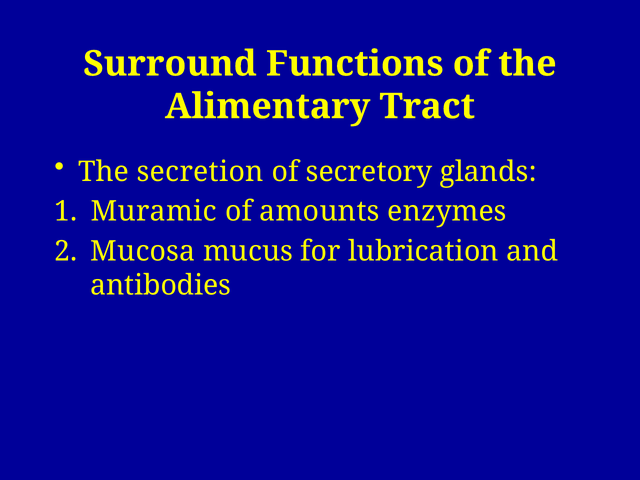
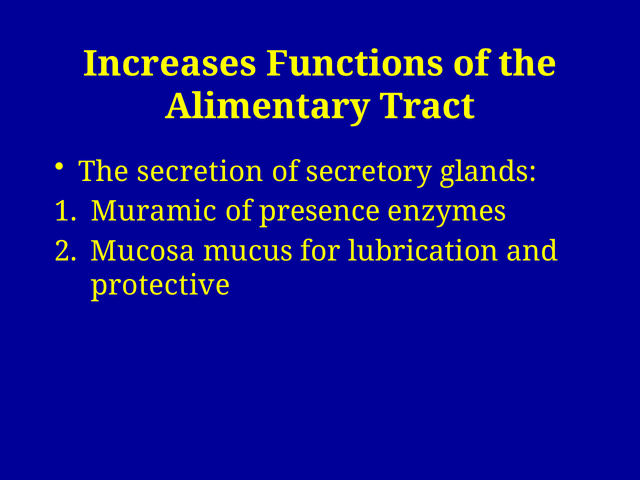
Surround: Surround -> Increases
amounts: amounts -> presence
antibodies: antibodies -> protective
